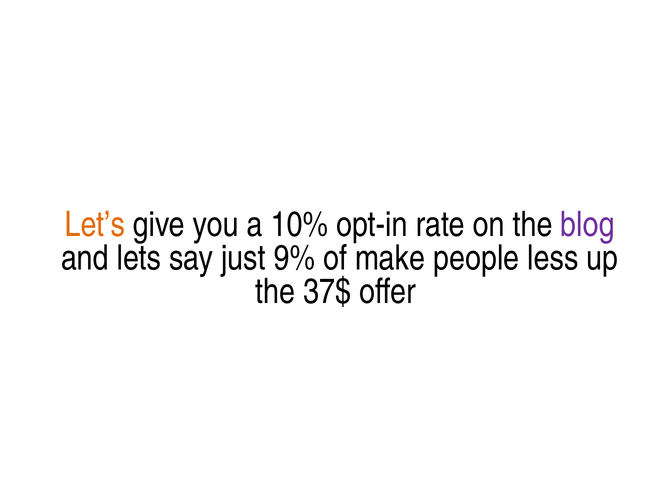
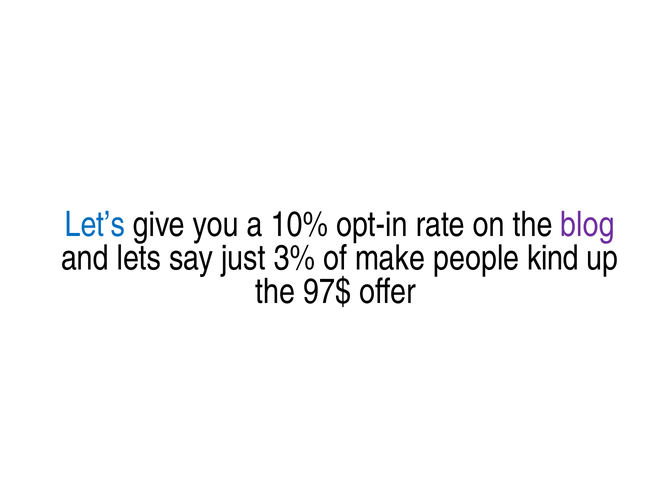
Let’s colour: orange -> blue
9%: 9% -> 3%
less: less -> kind
37$: 37$ -> 97$
